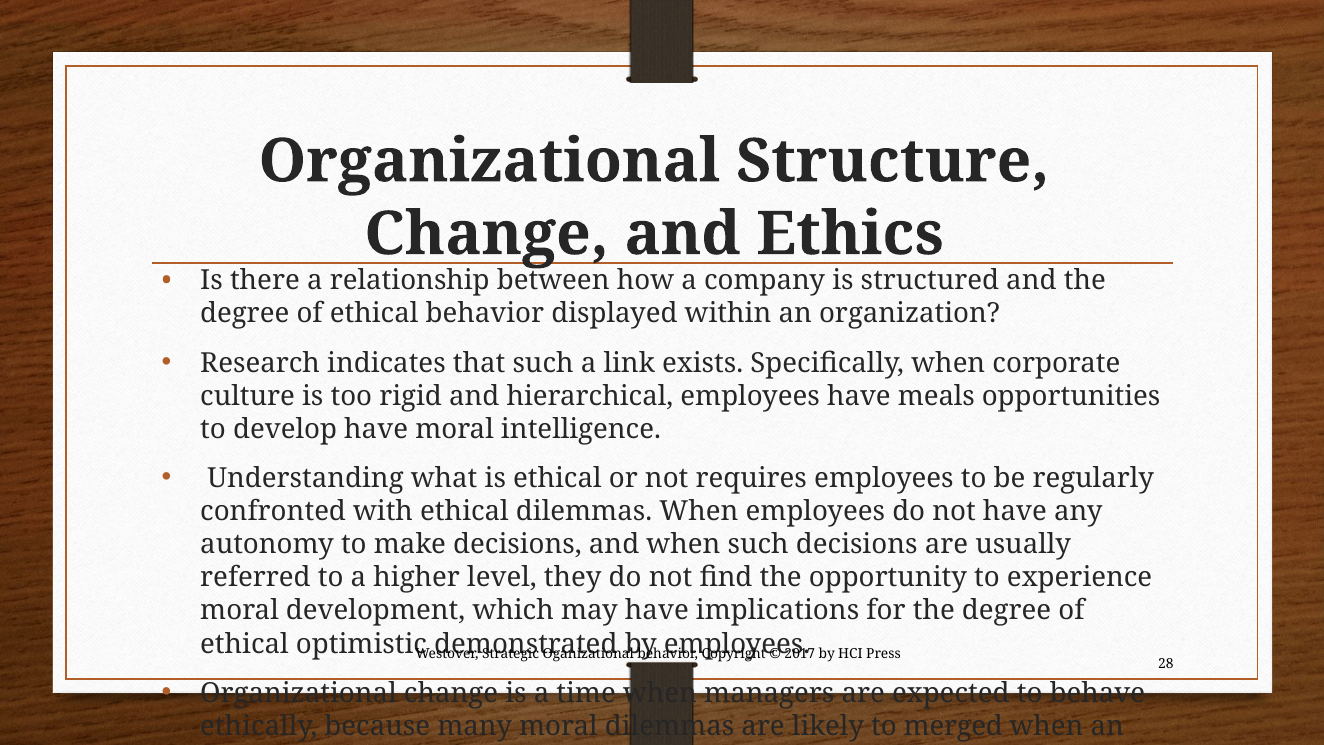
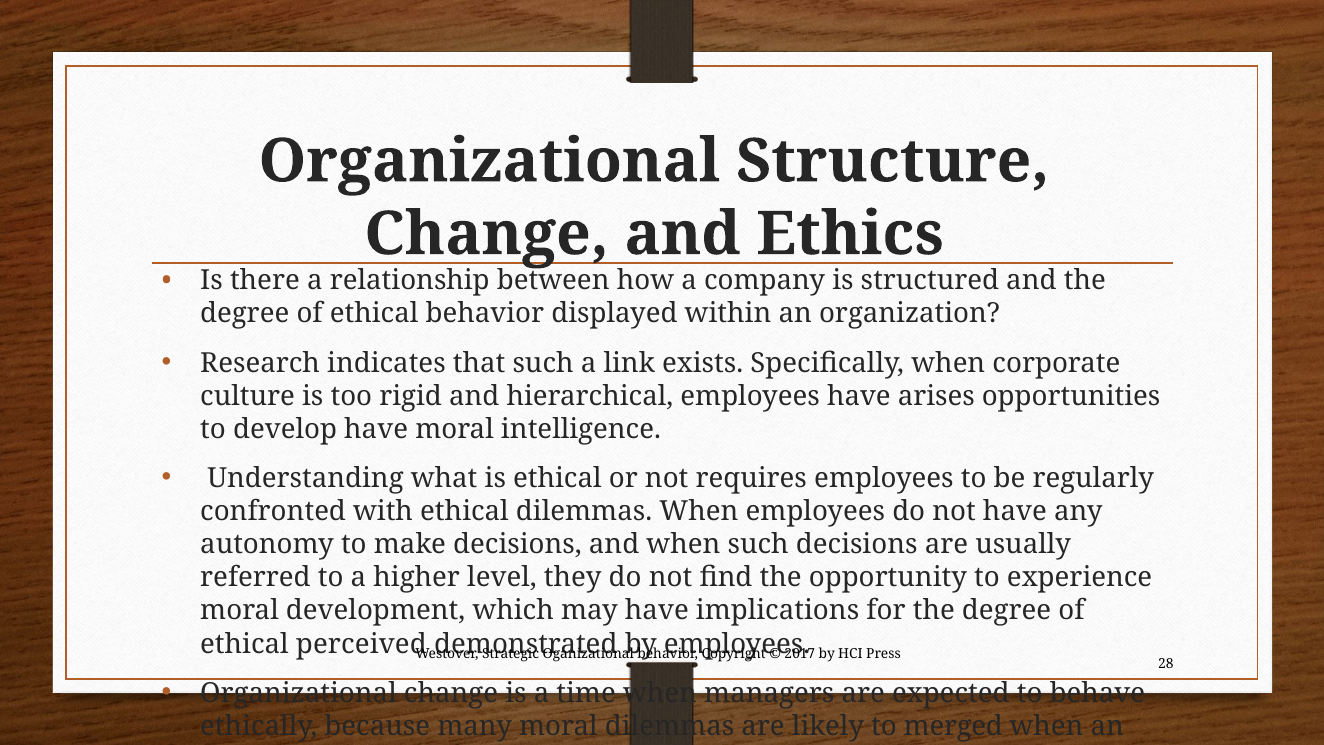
meals: meals -> arises
optimistic: optimistic -> perceived
